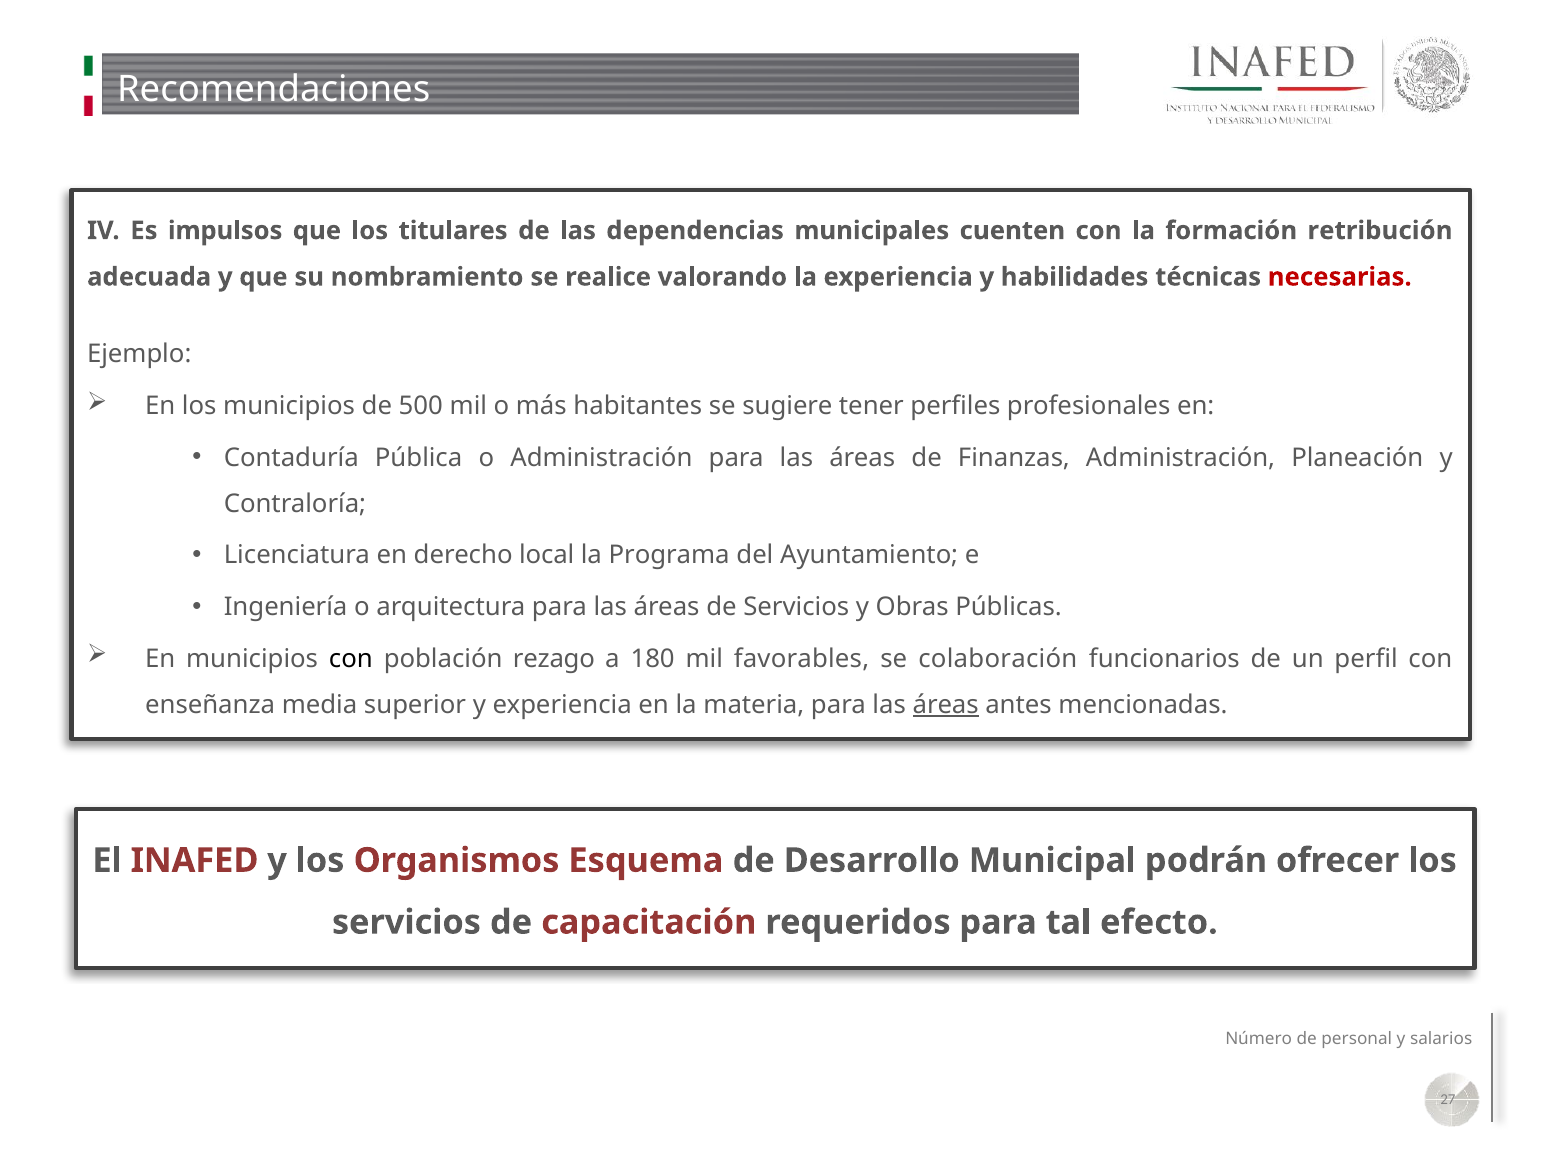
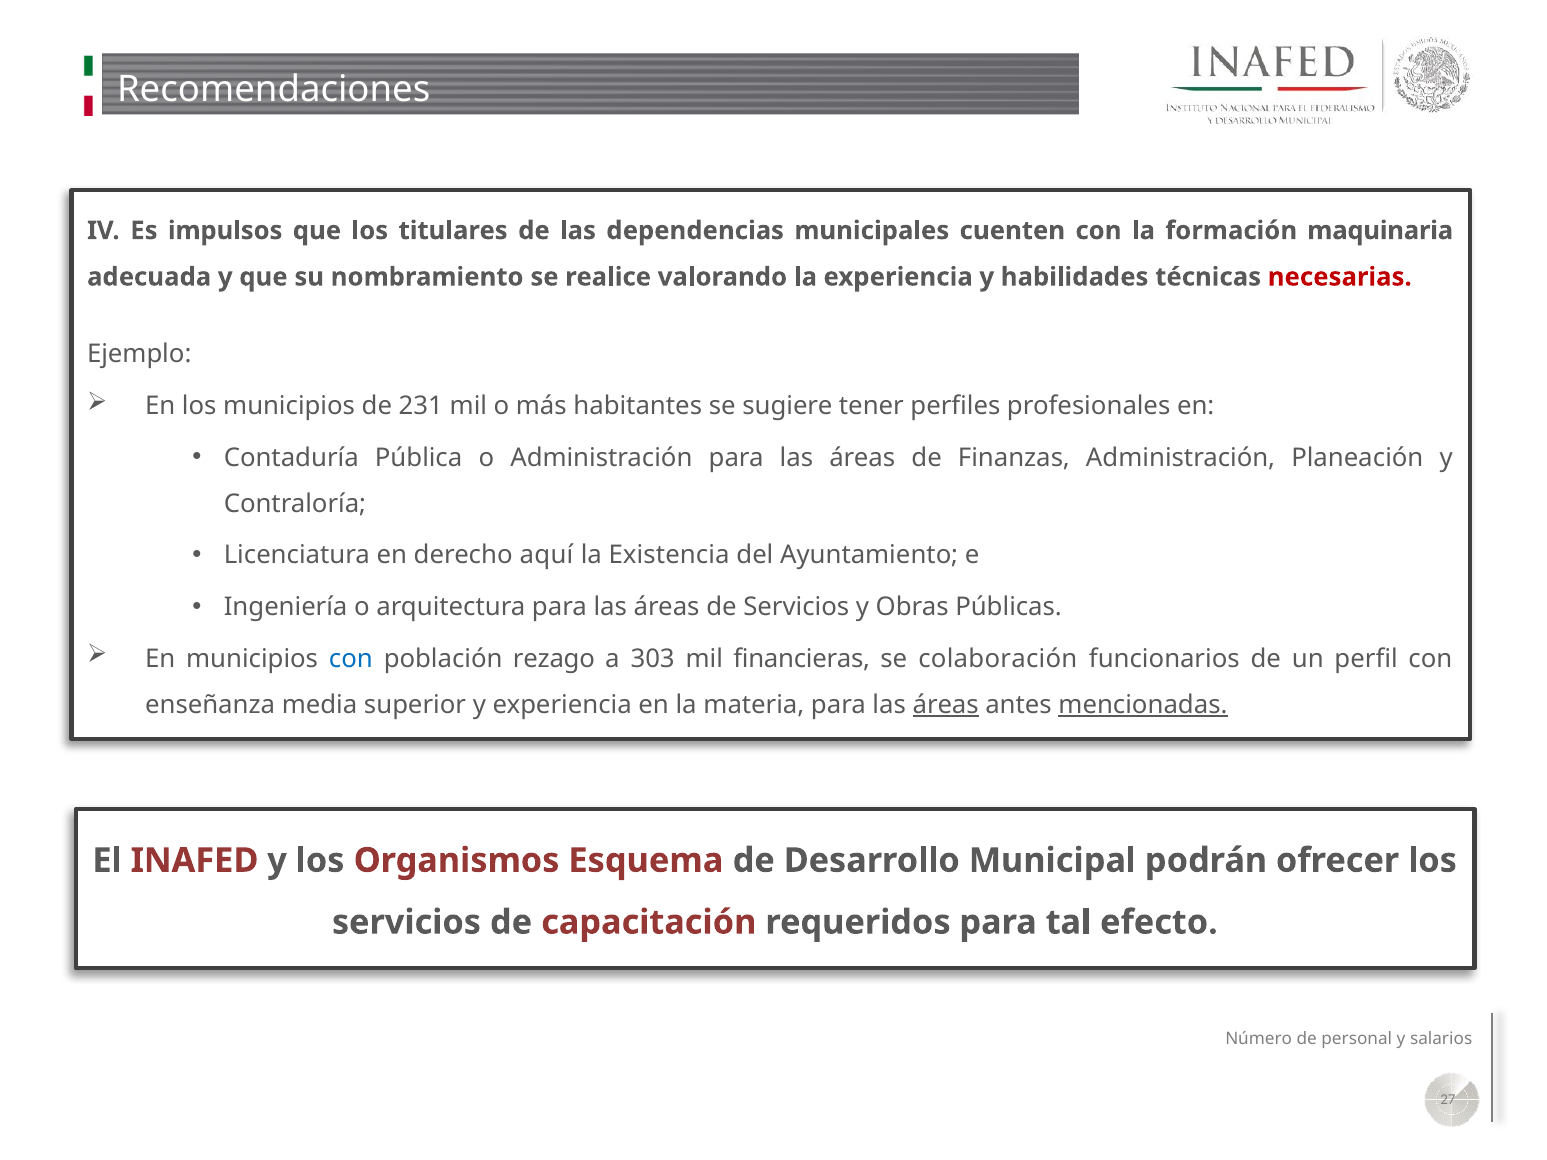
retribución: retribución -> maquinaria
500: 500 -> 231
local: local -> aquí
Programa: Programa -> Existencia
con at (351, 659) colour: black -> blue
180: 180 -> 303
favorables: favorables -> financieras
mencionadas underline: none -> present
